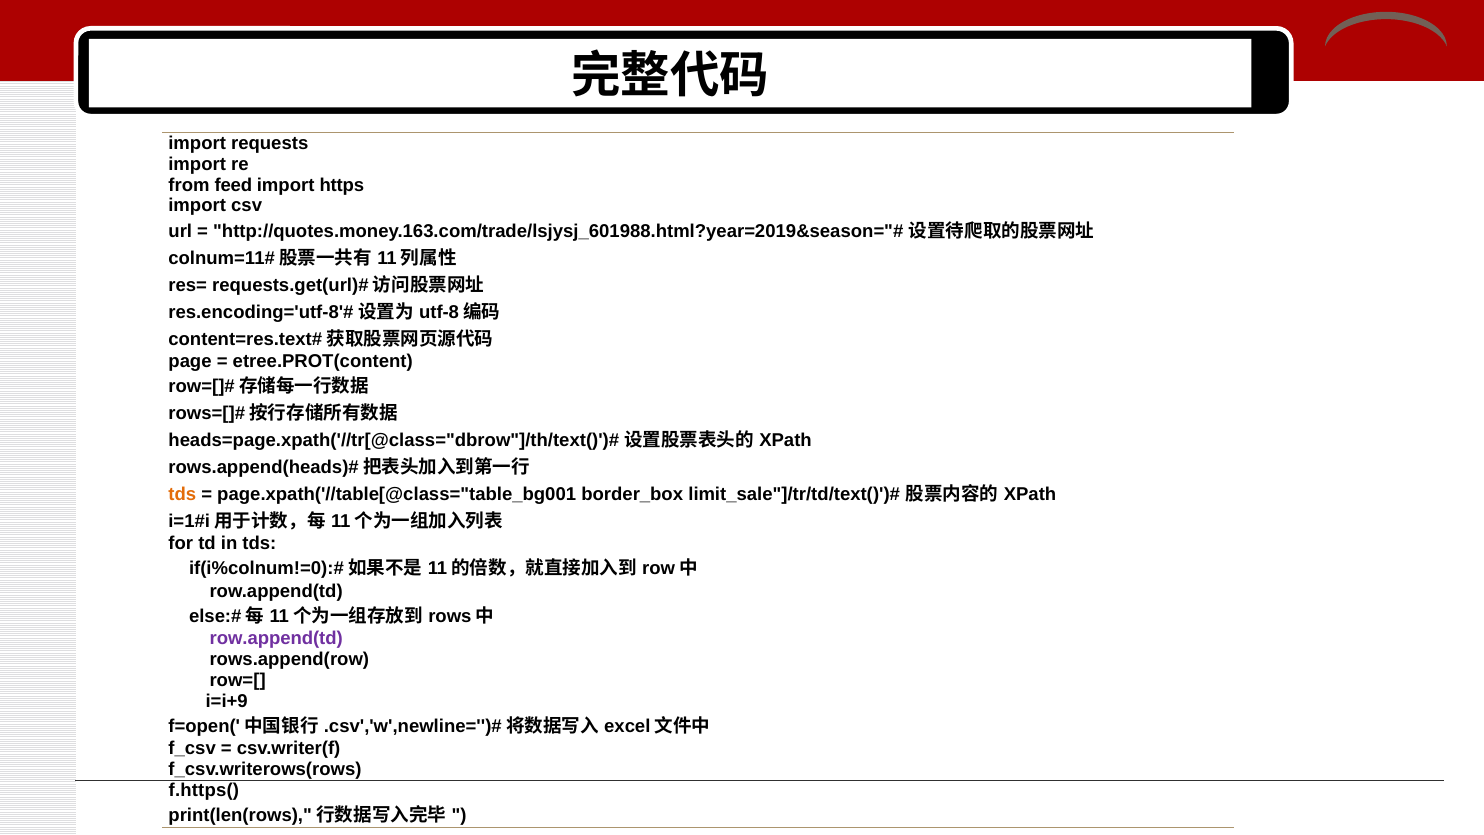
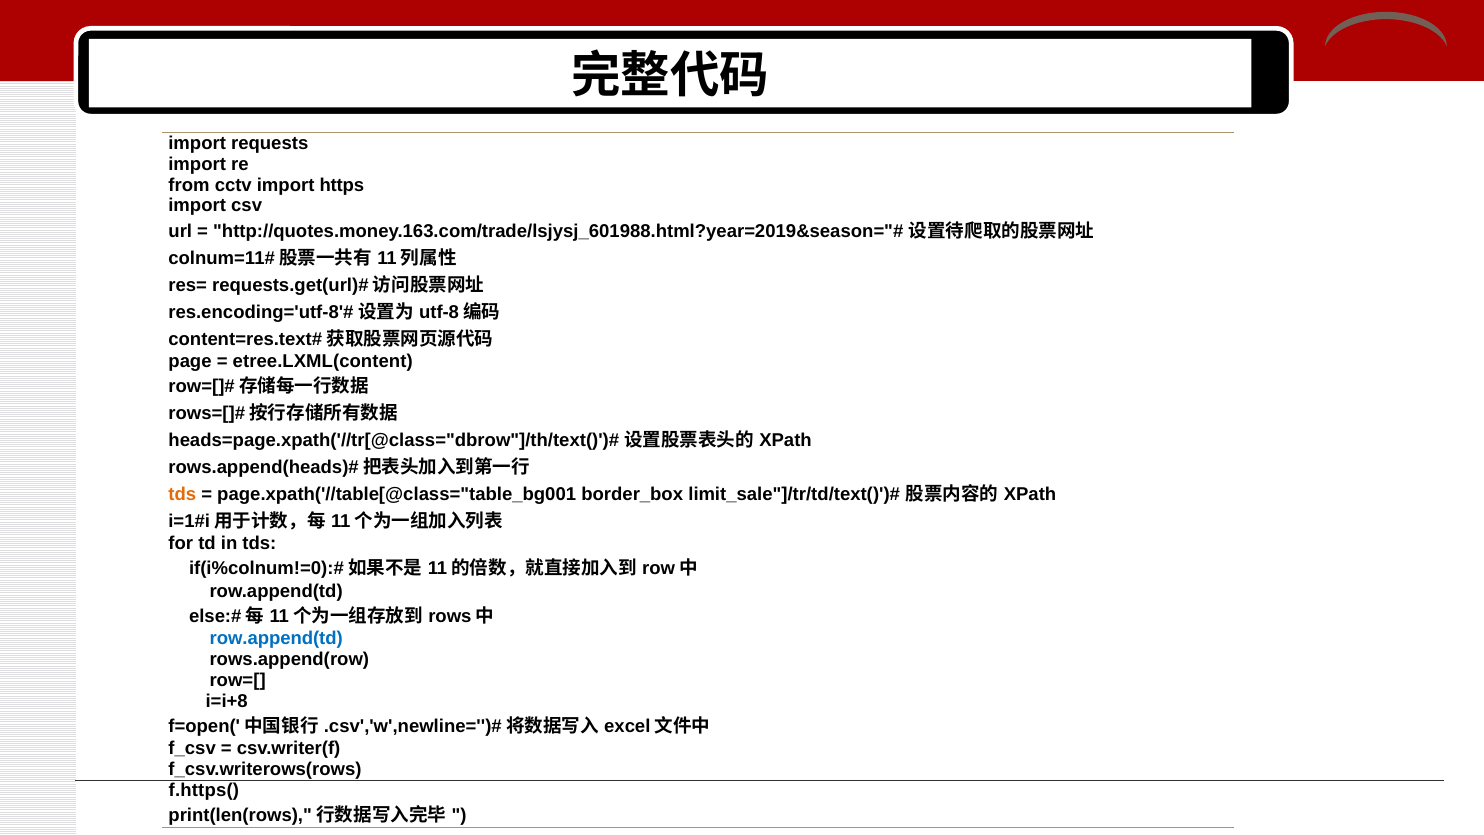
feed: feed -> cctv
etree.PROT(content: etree.PROT(content -> etree.LXML(content
row.append(td at (276, 639) colour: purple -> blue
i=i+9: i=i+9 -> i=i+8
